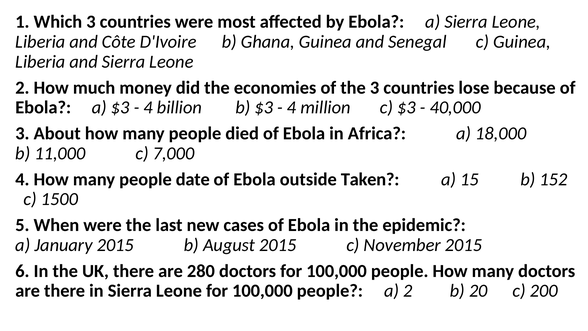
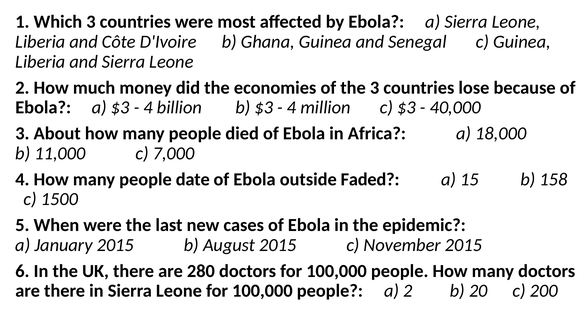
Taken: Taken -> Faded
152: 152 -> 158
